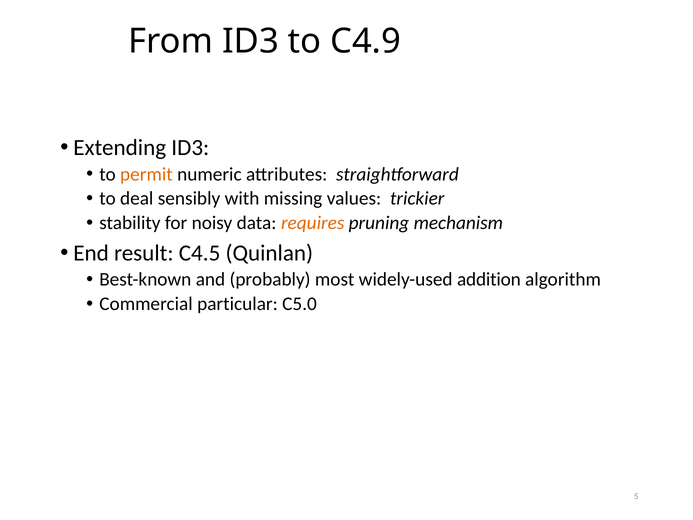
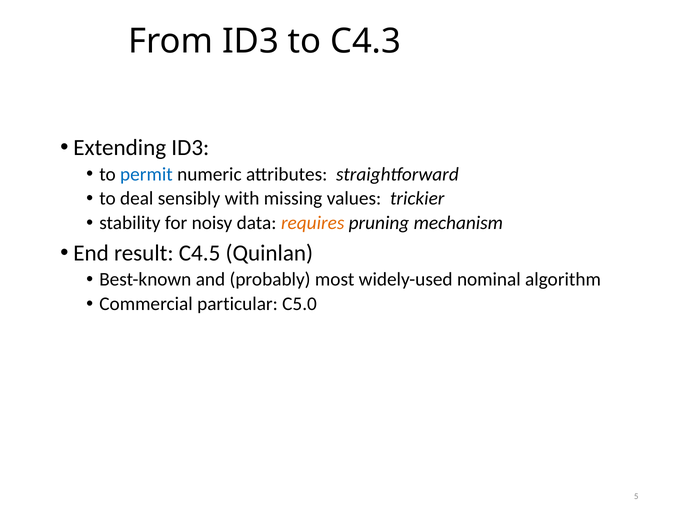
C4.9: C4.9 -> C4.3
permit colour: orange -> blue
addition: addition -> nominal
